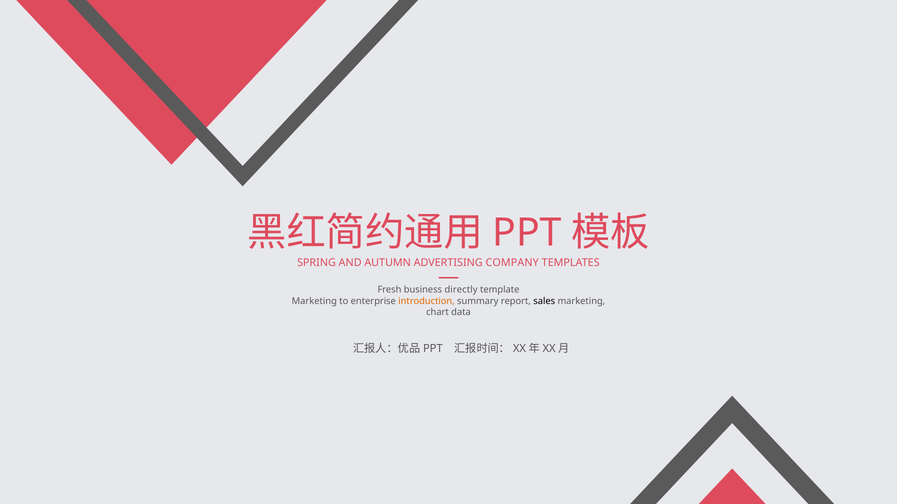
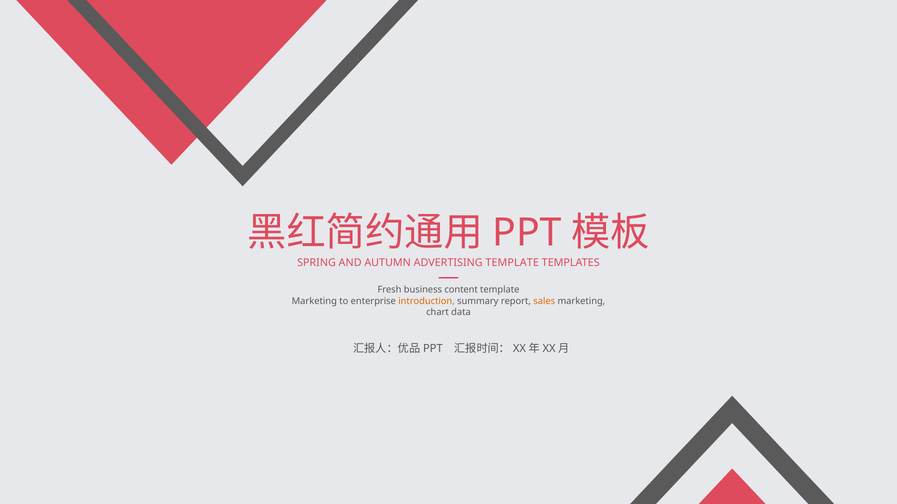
ADVERTISING COMPANY: COMPANY -> TEMPLATE
directly: directly -> content
sales colour: black -> orange
